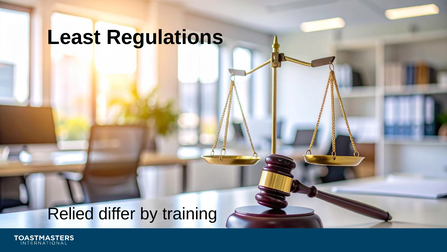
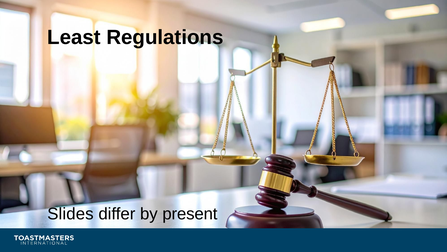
Relied: Relied -> Slides
training: training -> present
